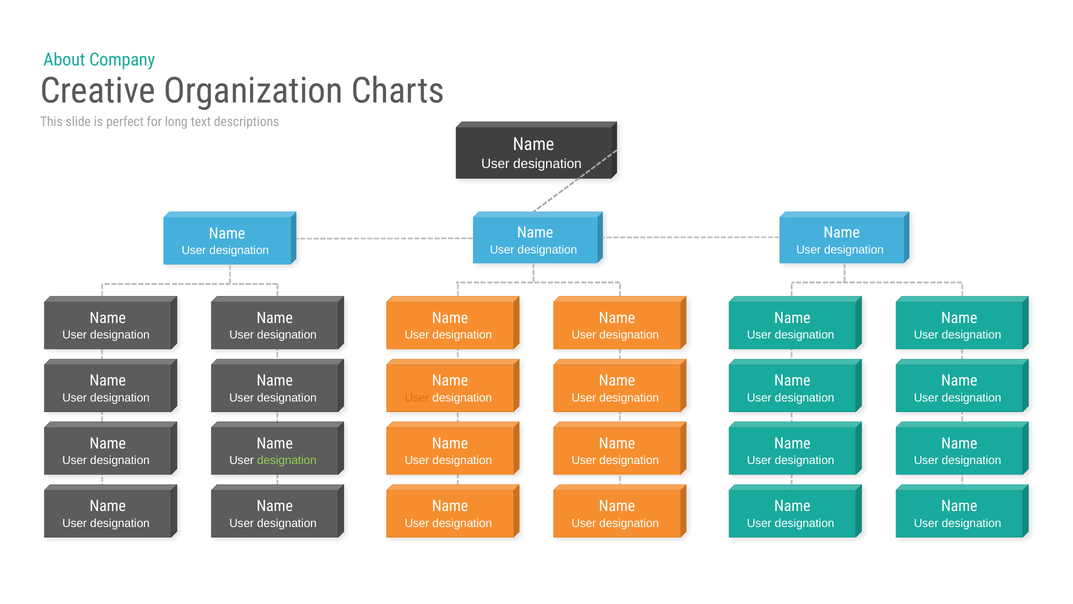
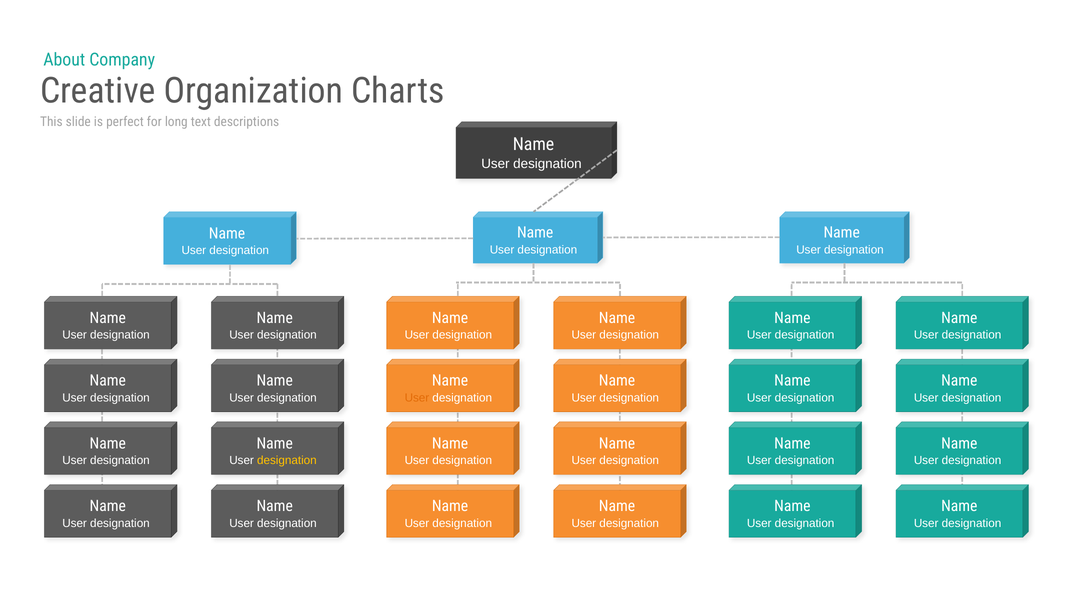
designation at (287, 460) colour: light green -> yellow
